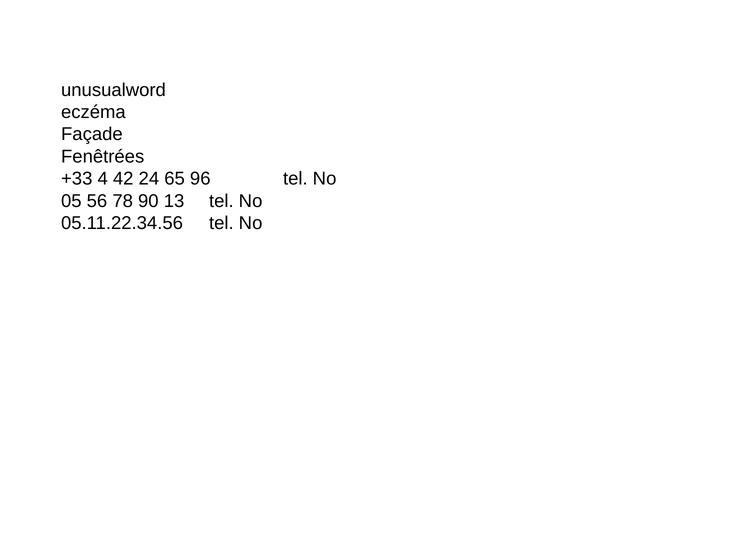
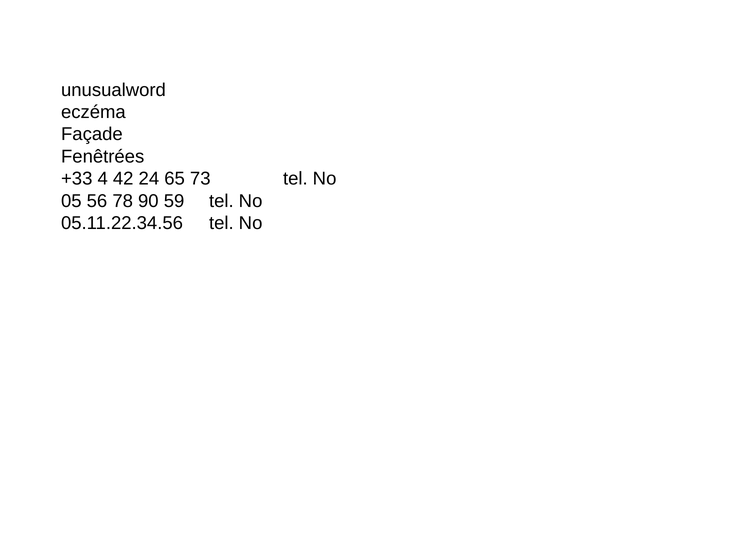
96: 96 -> 73
13: 13 -> 59
